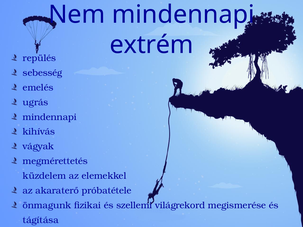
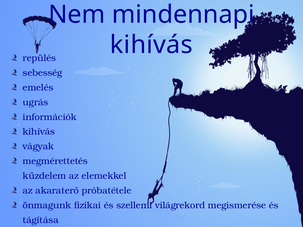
extrém at (152, 45): extrém -> kihívás
mindennapi at (50, 117): mindennapi -> információk
